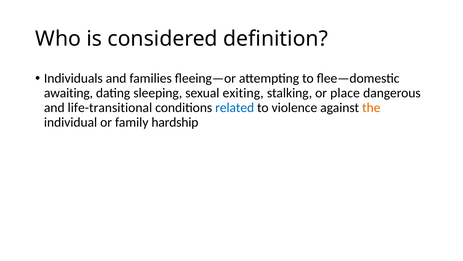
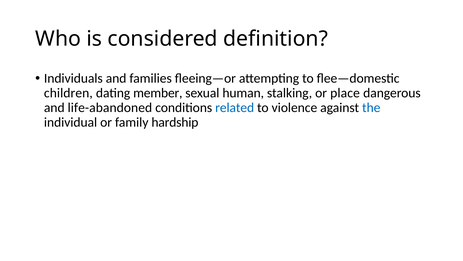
awaiting: awaiting -> children
sleeping: sleeping -> member
exiting: exiting -> human
life-transitional: life-transitional -> life-abandoned
the colour: orange -> blue
